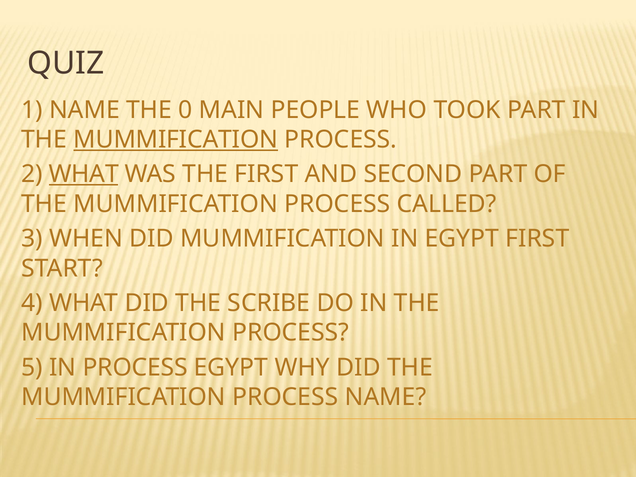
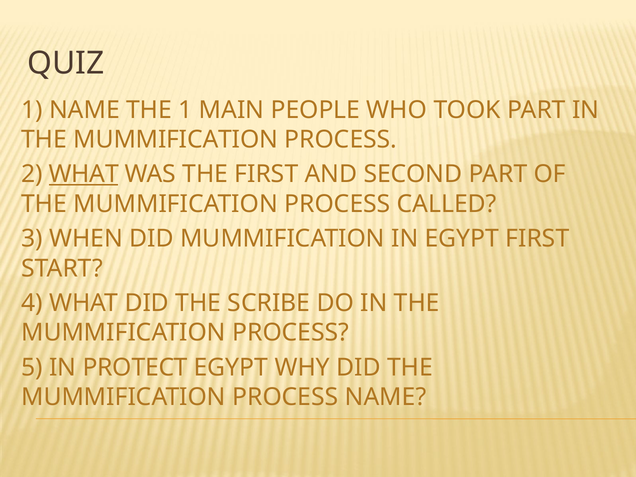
THE 0: 0 -> 1
MUMMIFICATION at (176, 140) underline: present -> none
IN PROCESS: PROCESS -> PROTECT
